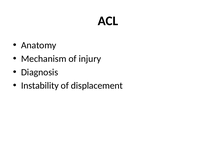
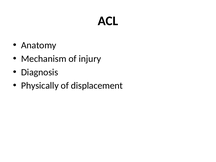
Instability: Instability -> Physically
